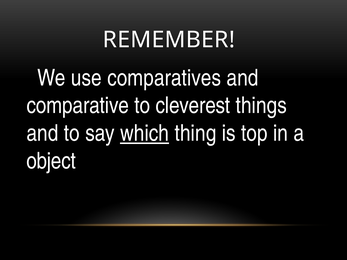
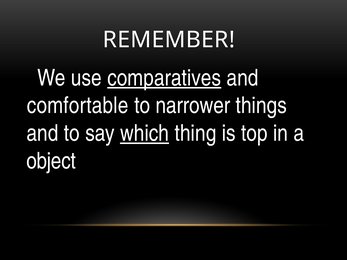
comparatives underline: none -> present
comparative: comparative -> comfortable
cleverest: cleverest -> narrower
